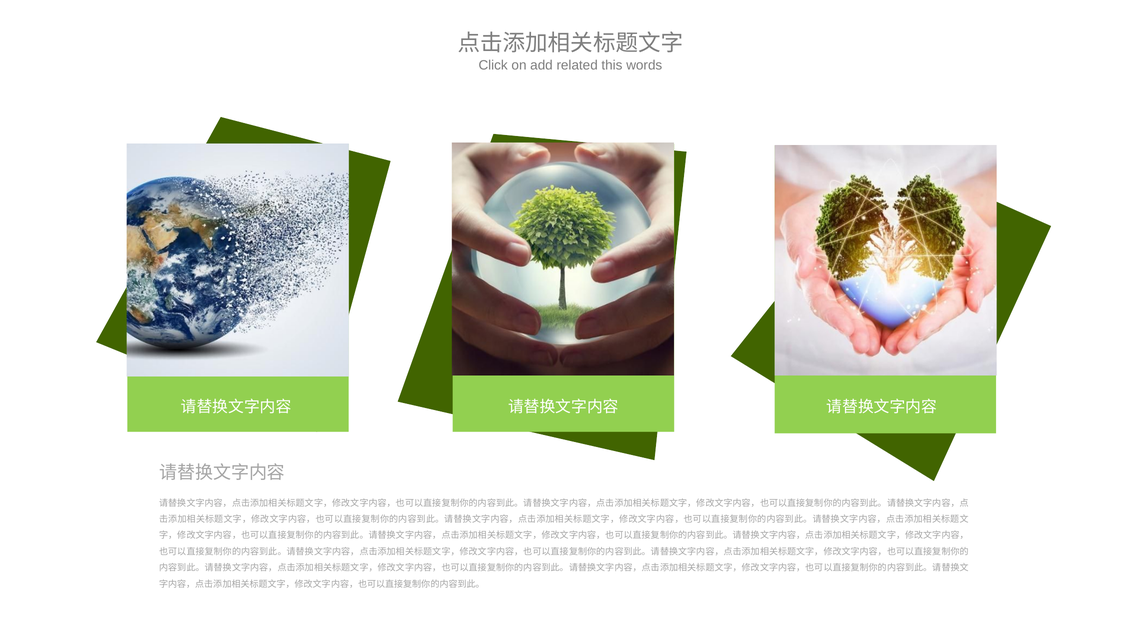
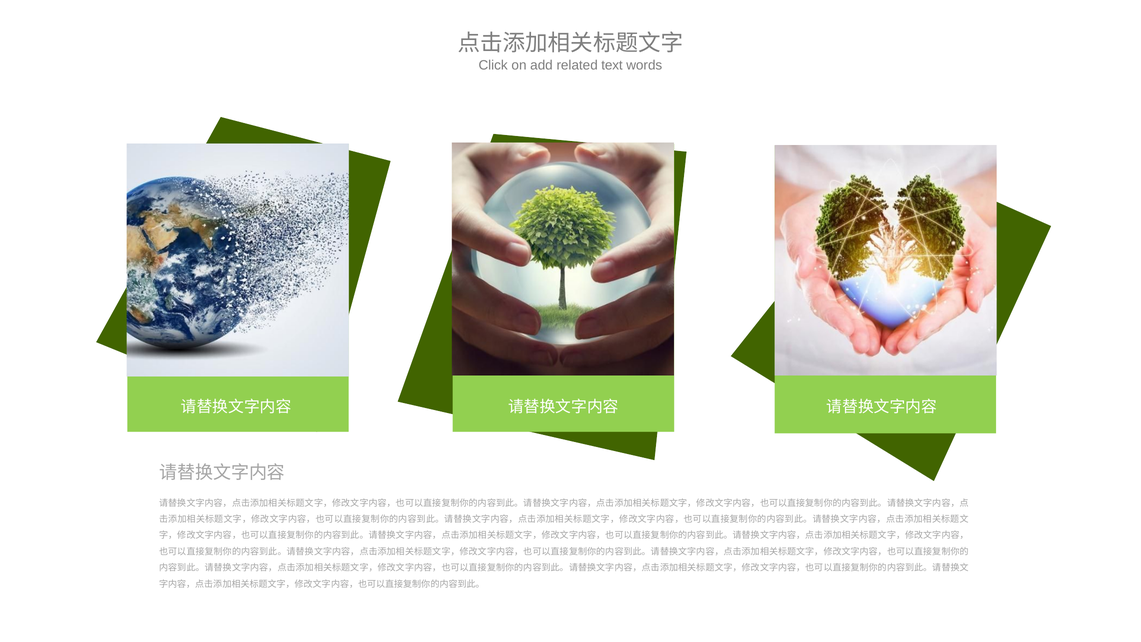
this: this -> text
